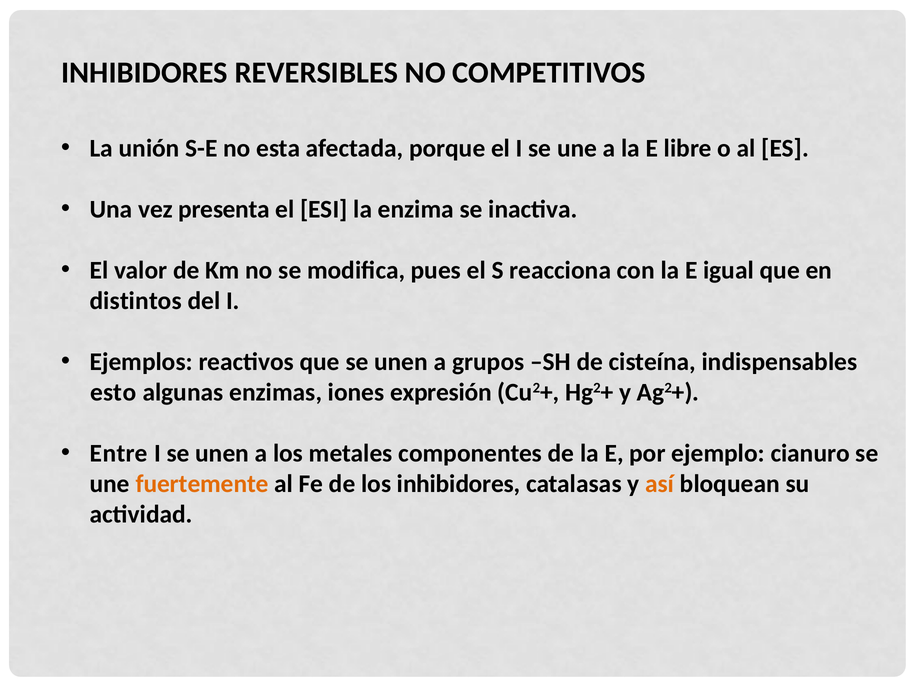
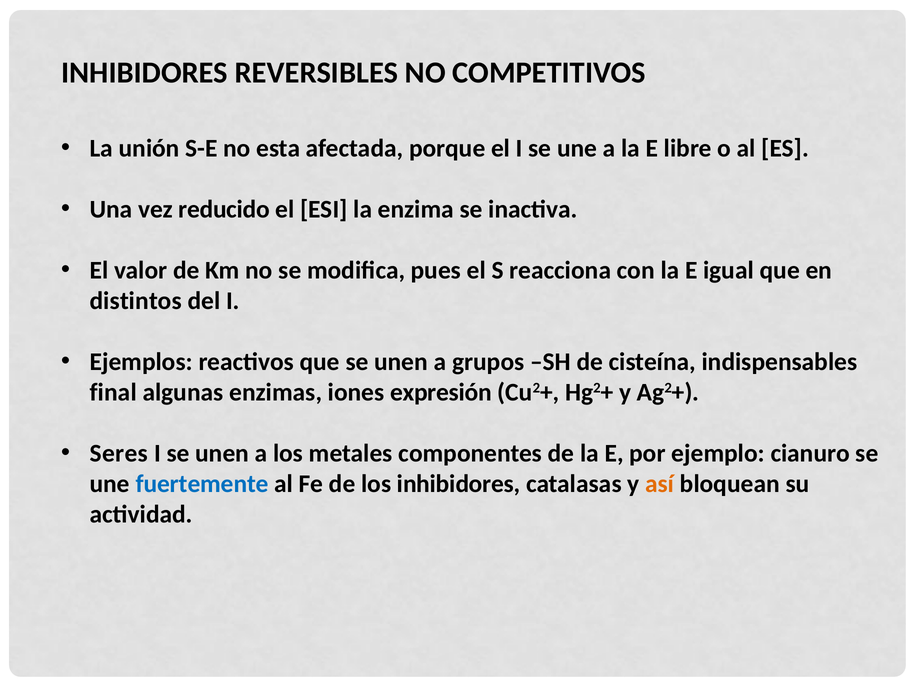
presenta: presenta -> reducido
esto: esto -> final
Entre: Entre -> Seres
fuertemente colour: orange -> blue
